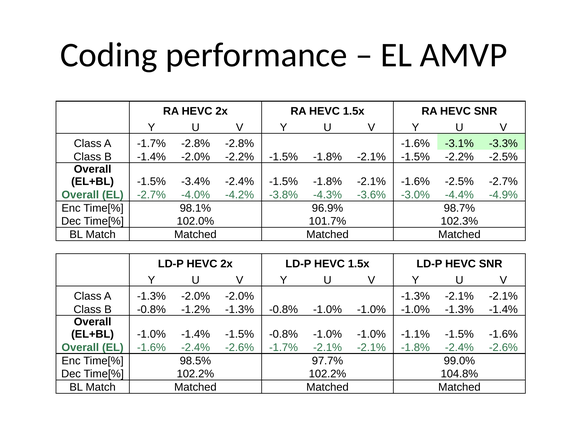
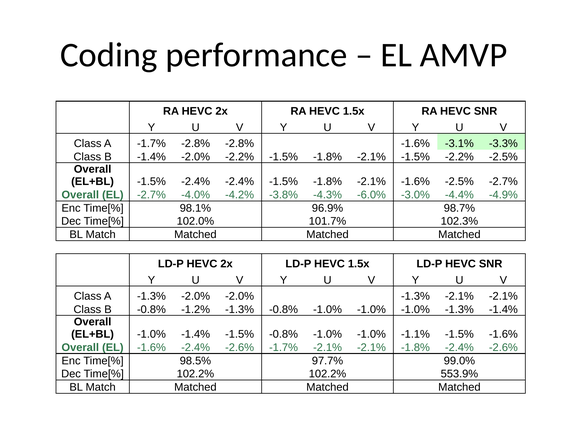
-1.5% -3.4%: -3.4% -> -2.4%
-3.6%: -3.6% -> -6.0%
104.8%: 104.8% -> 553.9%
